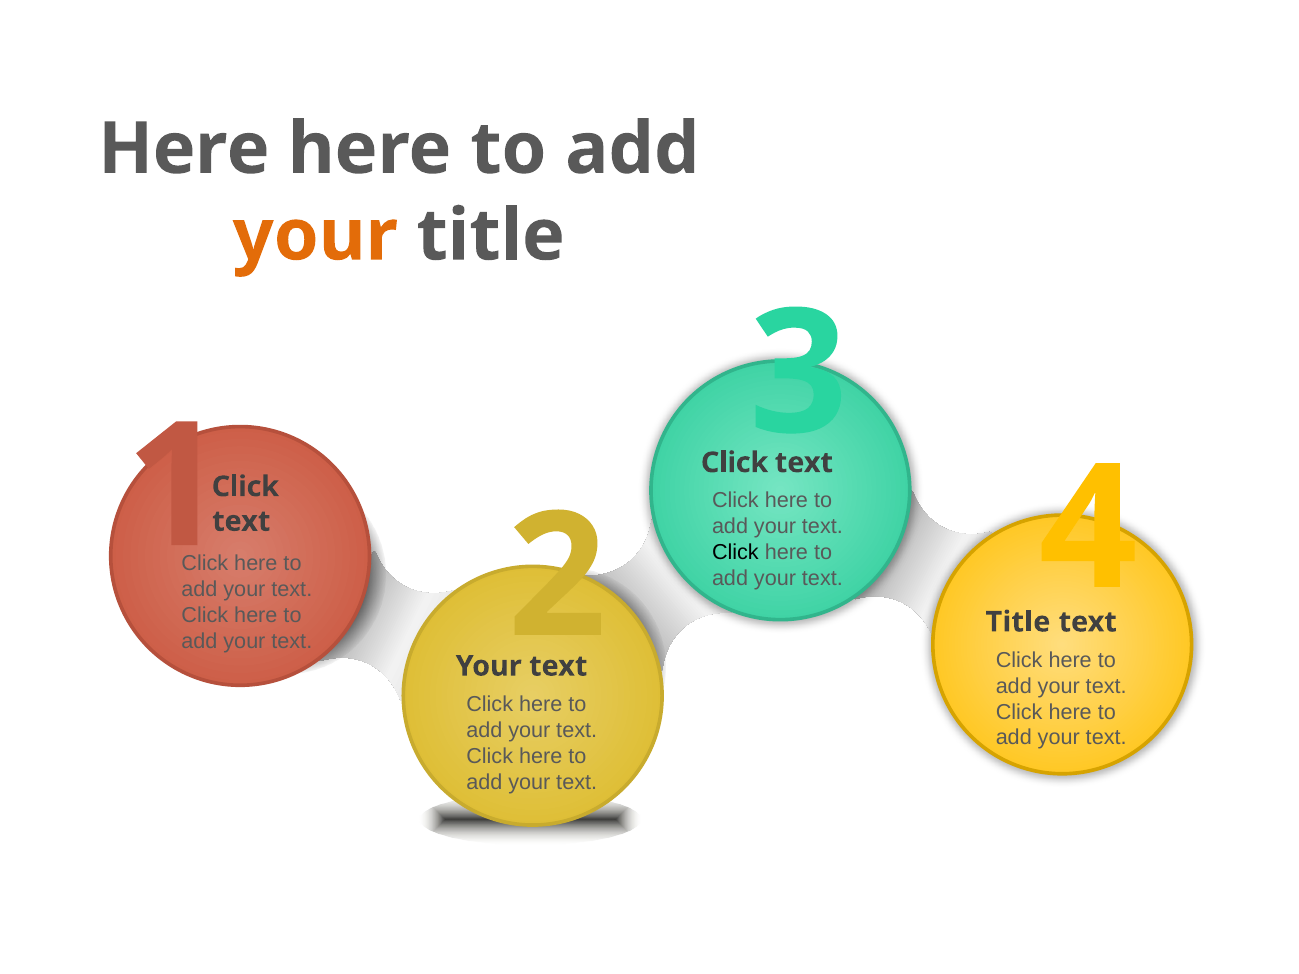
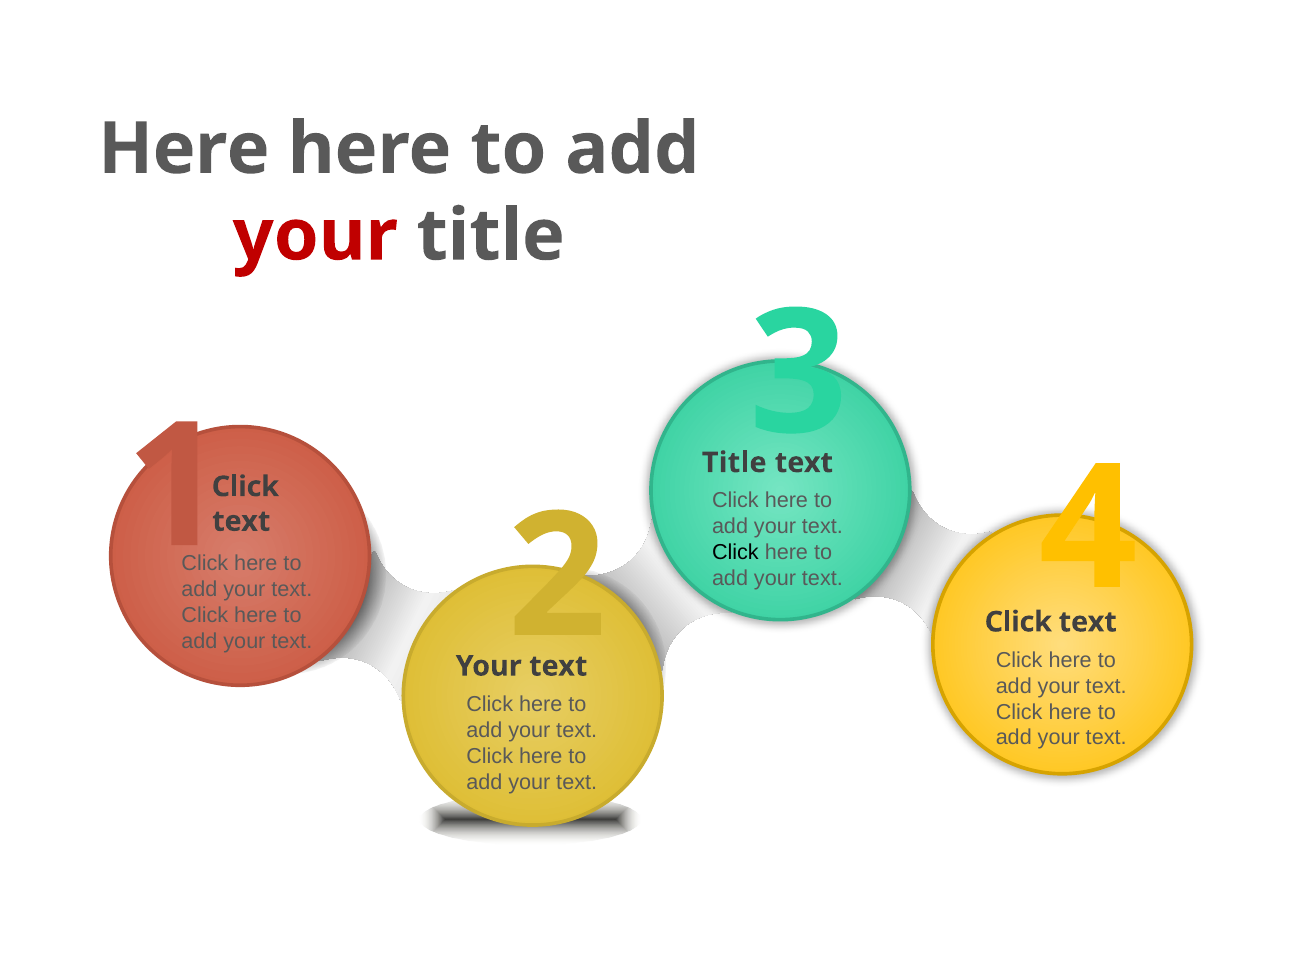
your at (315, 236) colour: orange -> red
Click at (735, 463): Click -> Title
Title at (1018, 622): Title -> Click
